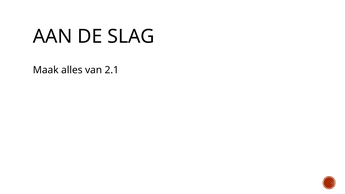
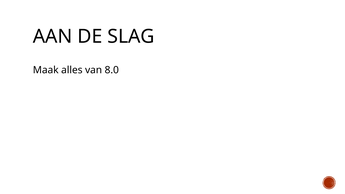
2.1: 2.1 -> 8.0
